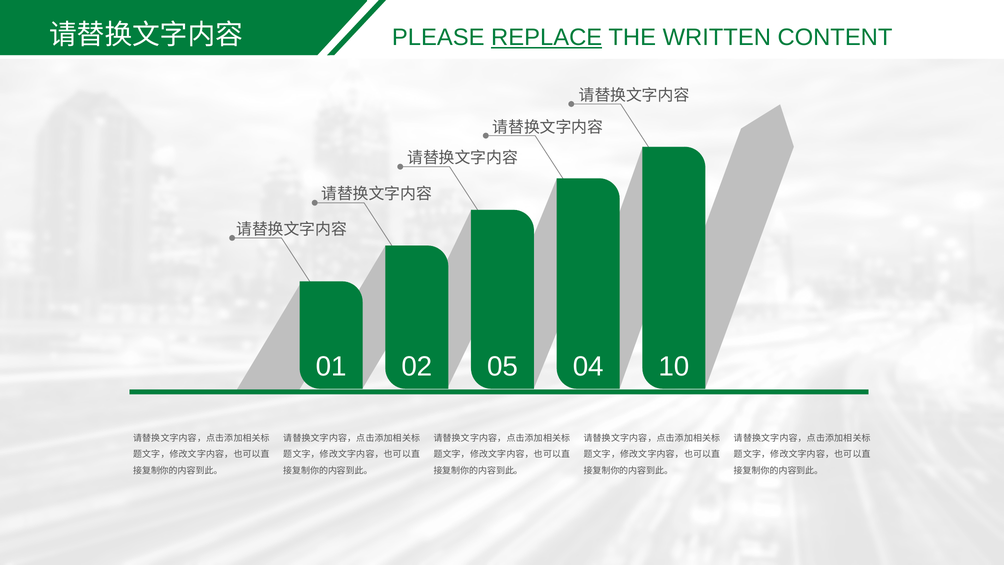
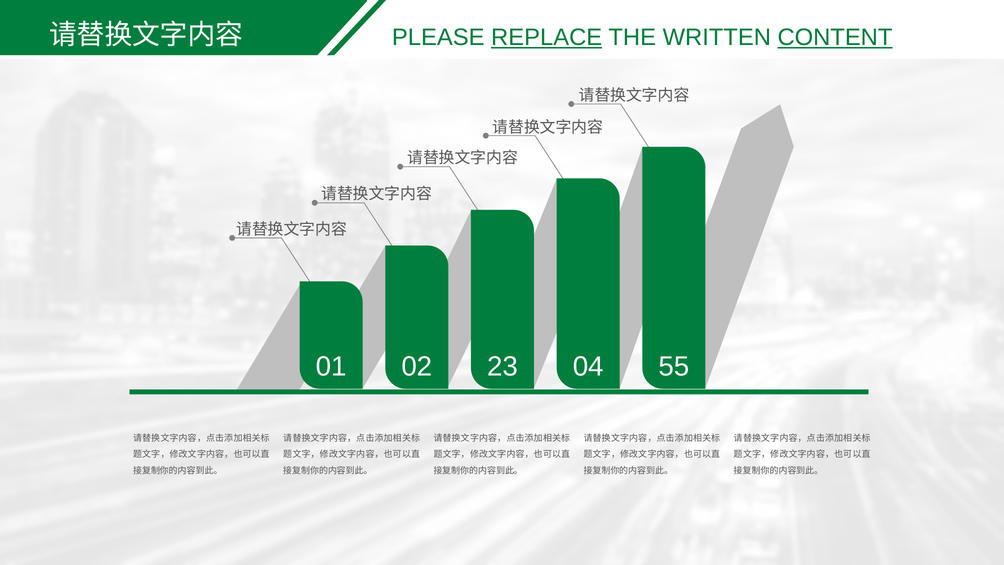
CONTENT underline: none -> present
05: 05 -> 23
10: 10 -> 55
